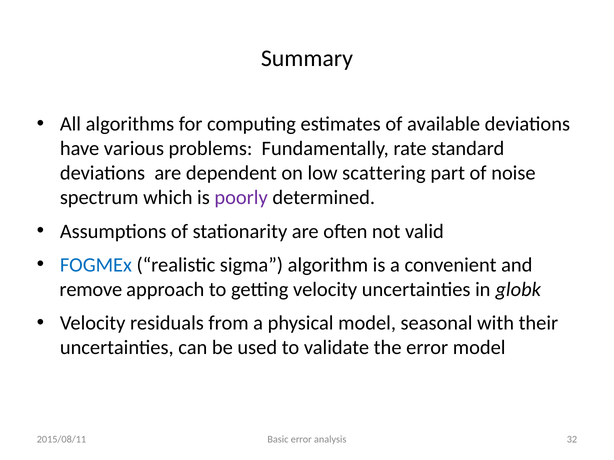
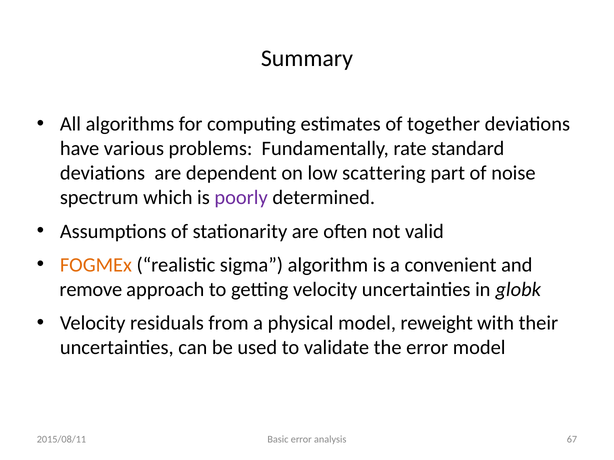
available: available -> together
FOGMEx colour: blue -> orange
seasonal: seasonal -> reweight
32: 32 -> 67
